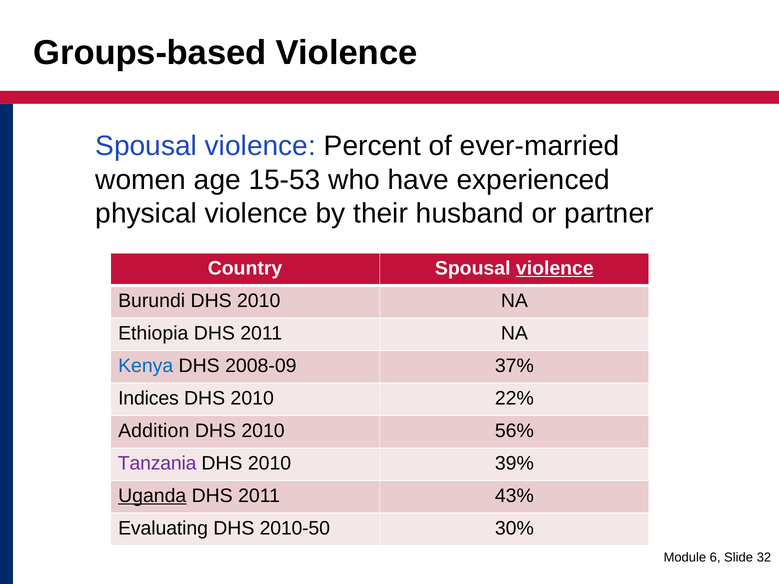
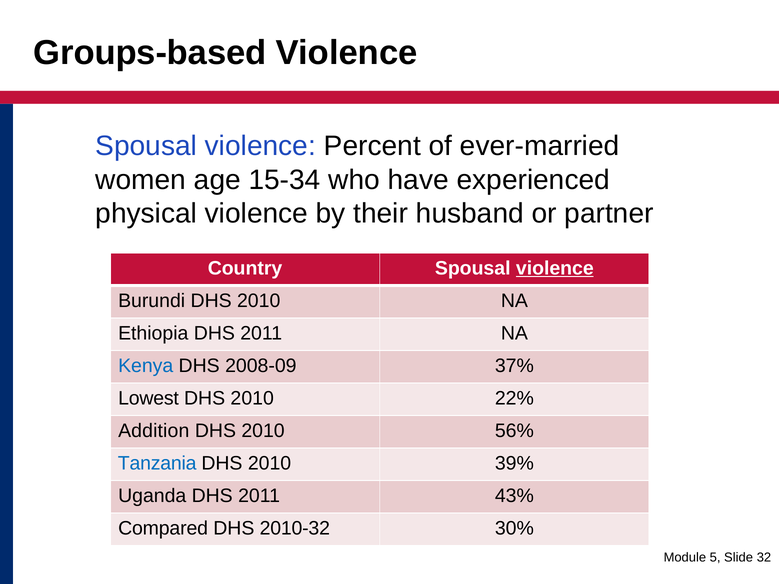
15-53: 15-53 -> 15-34
Indices: Indices -> Lowest
Tanzania colour: purple -> blue
Uganda underline: present -> none
Evaluating: Evaluating -> Compared
2010-50: 2010-50 -> 2010-32
6: 6 -> 5
